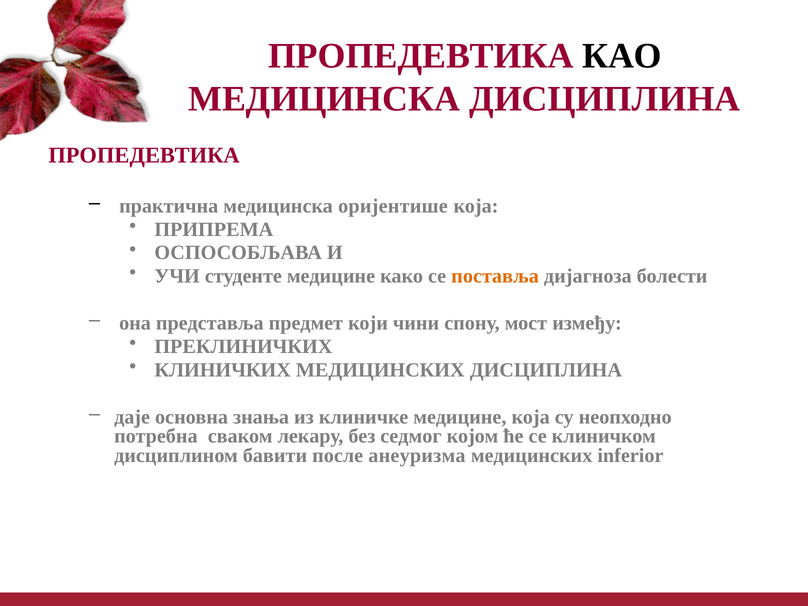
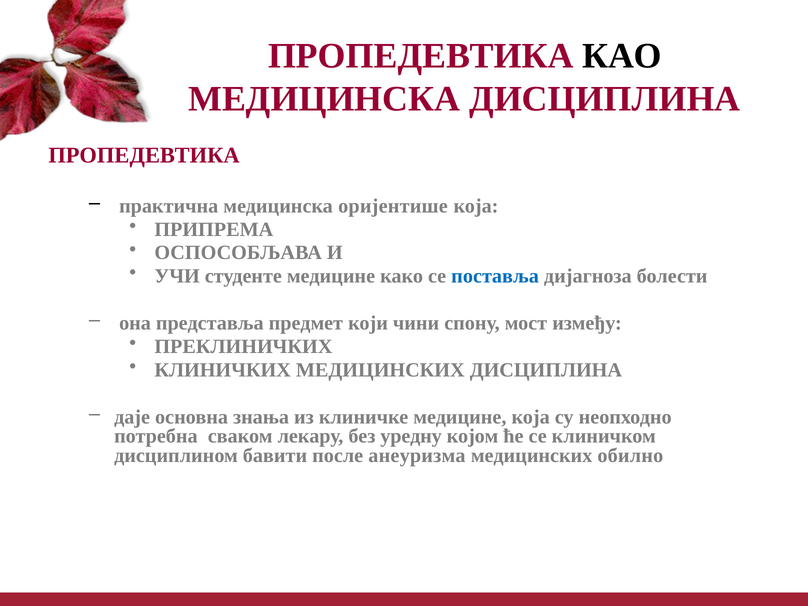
поставља colour: orange -> blue
седмог: седмог -> уредну
inferior: inferior -> обилно
